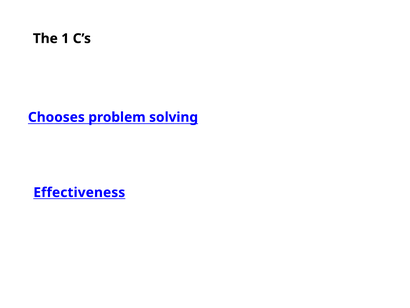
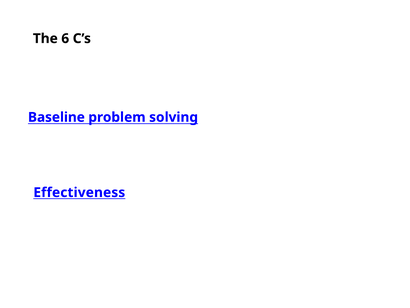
1: 1 -> 6
Chooses: Chooses -> Baseline
